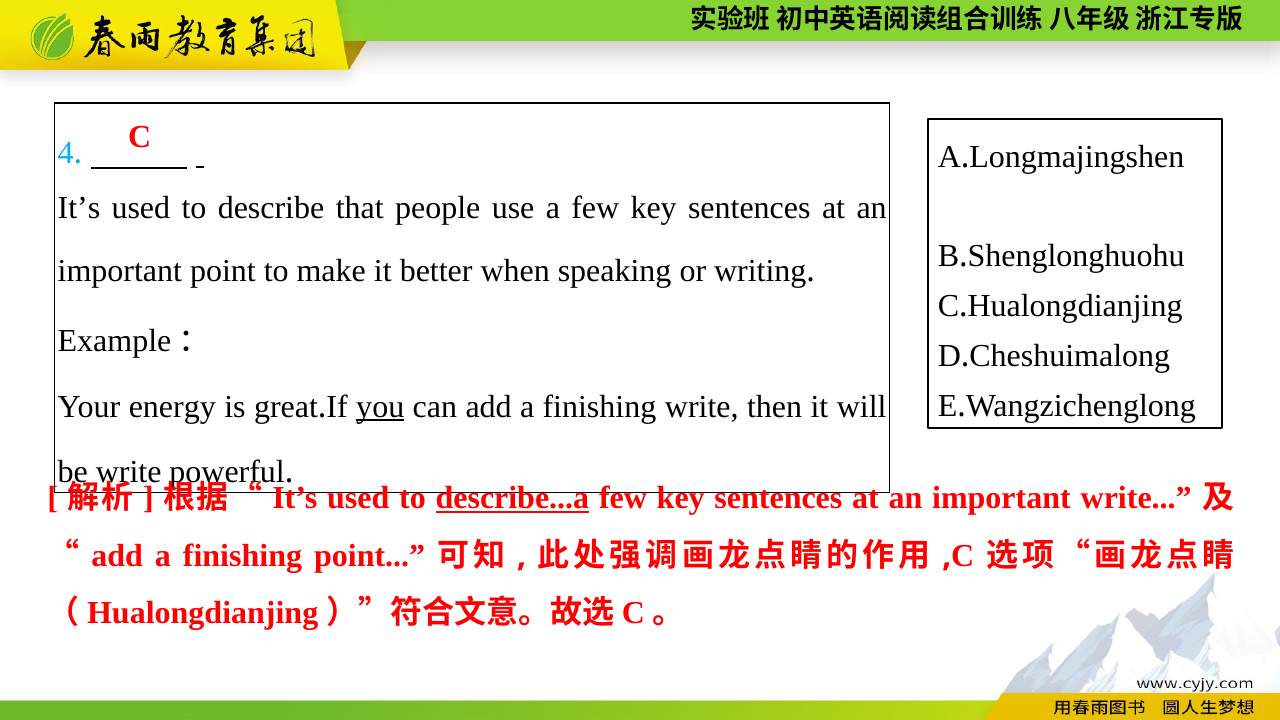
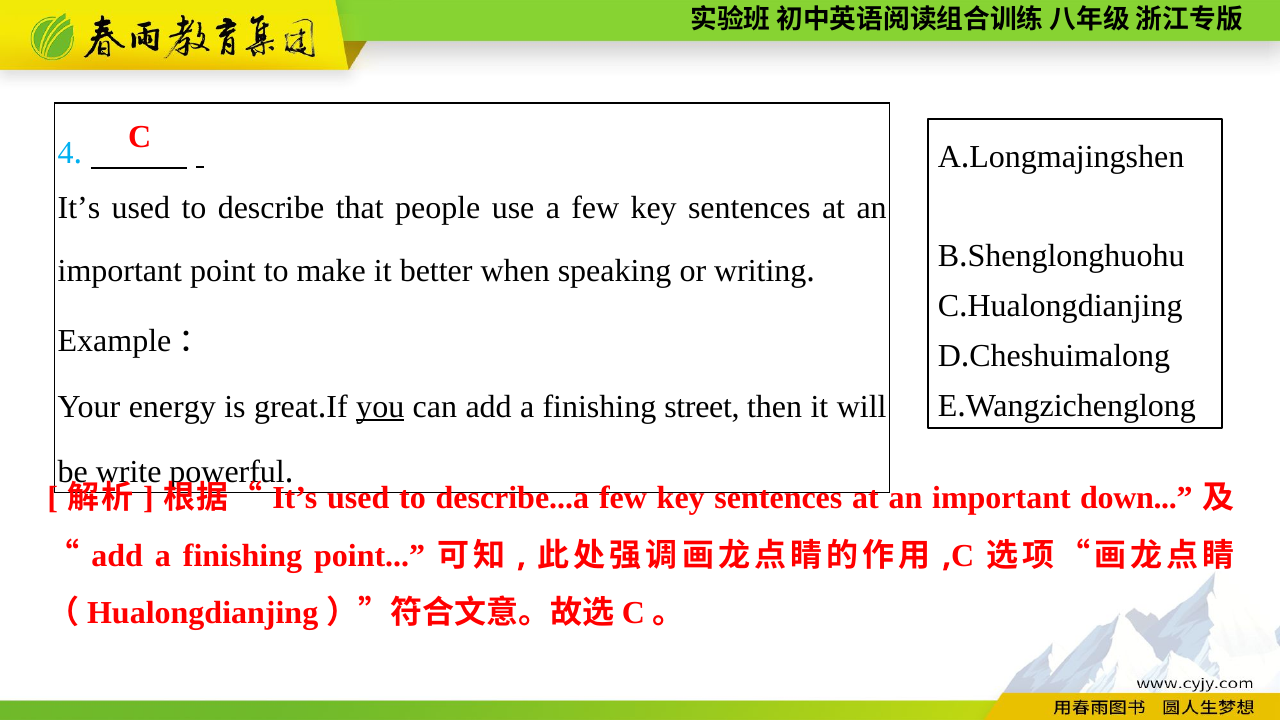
finishing write: write -> street
describe...a underline: present -> none
important write: write -> down
